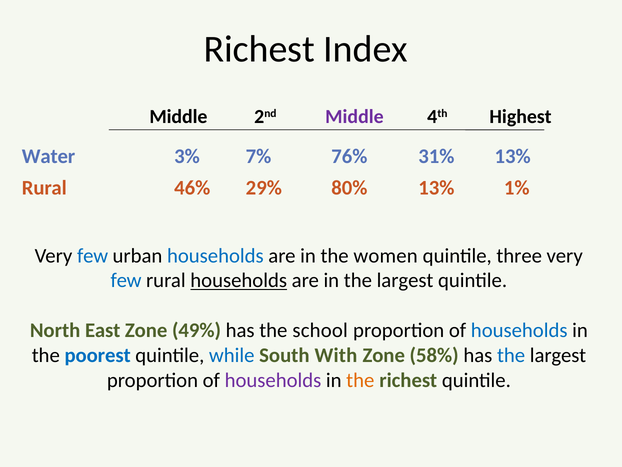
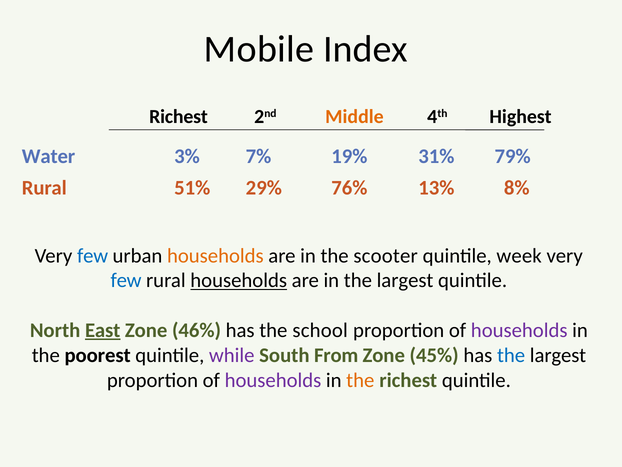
Richest at (259, 49): Richest -> Mobile
Middle at (178, 116): Middle -> Richest
Middle at (354, 116) colour: purple -> orange
76%: 76% -> 19%
31% 13%: 13% -> 79%
46%: 46% -> 51%
80%: 80% -> 76%
1%: 1% -> 8%
households at (215, 255) colour: blue -> orange
women: women -> scooter
three: three -> week
East underline: none -> present
49%: 49% -> 46%
households at (519, 330) colour: blue -> purple
poorest colour: blue -> black
while colour: blue -> purple
With: With -> From
58%: 58% -> 45%
